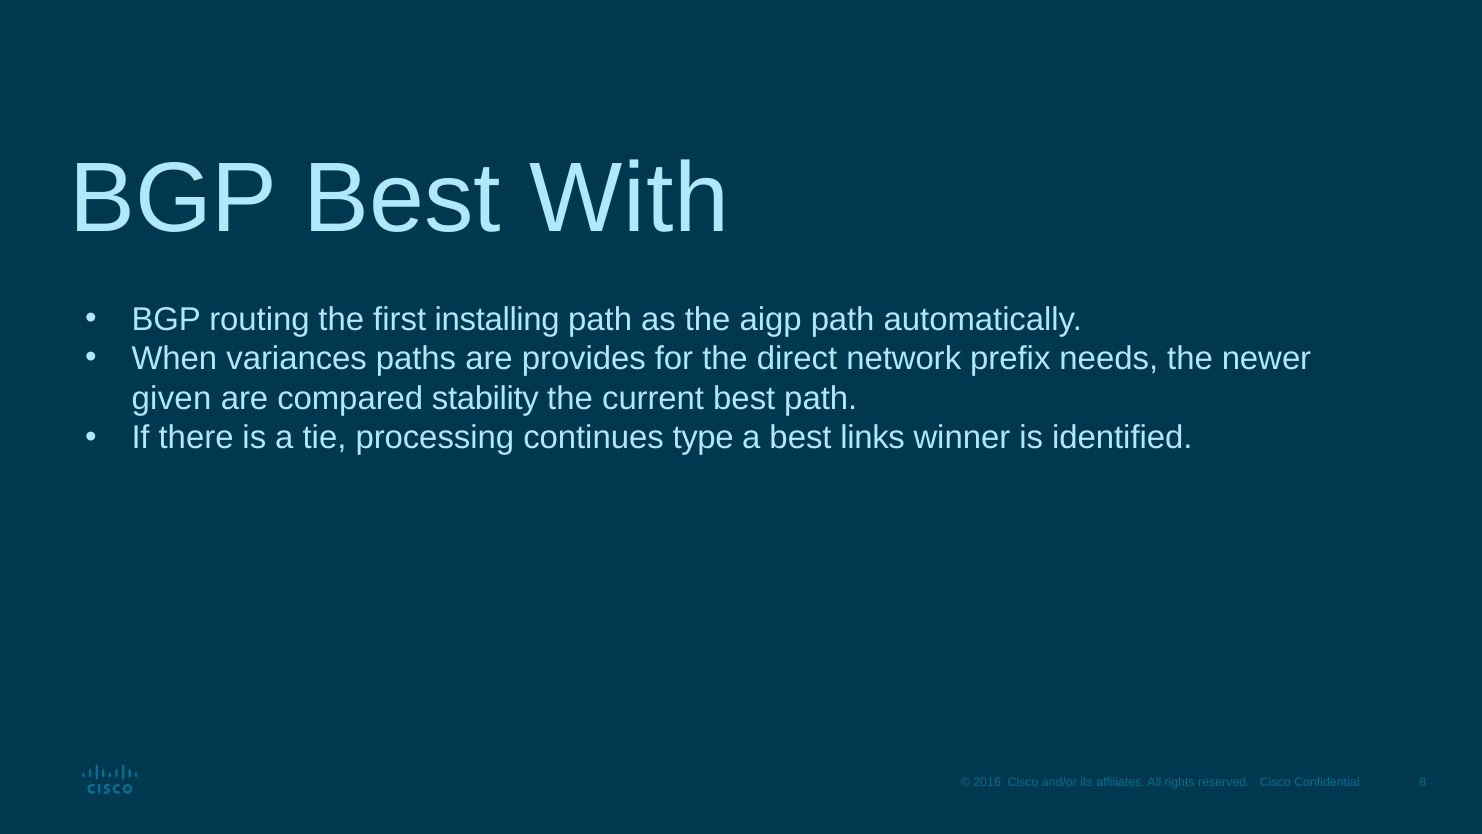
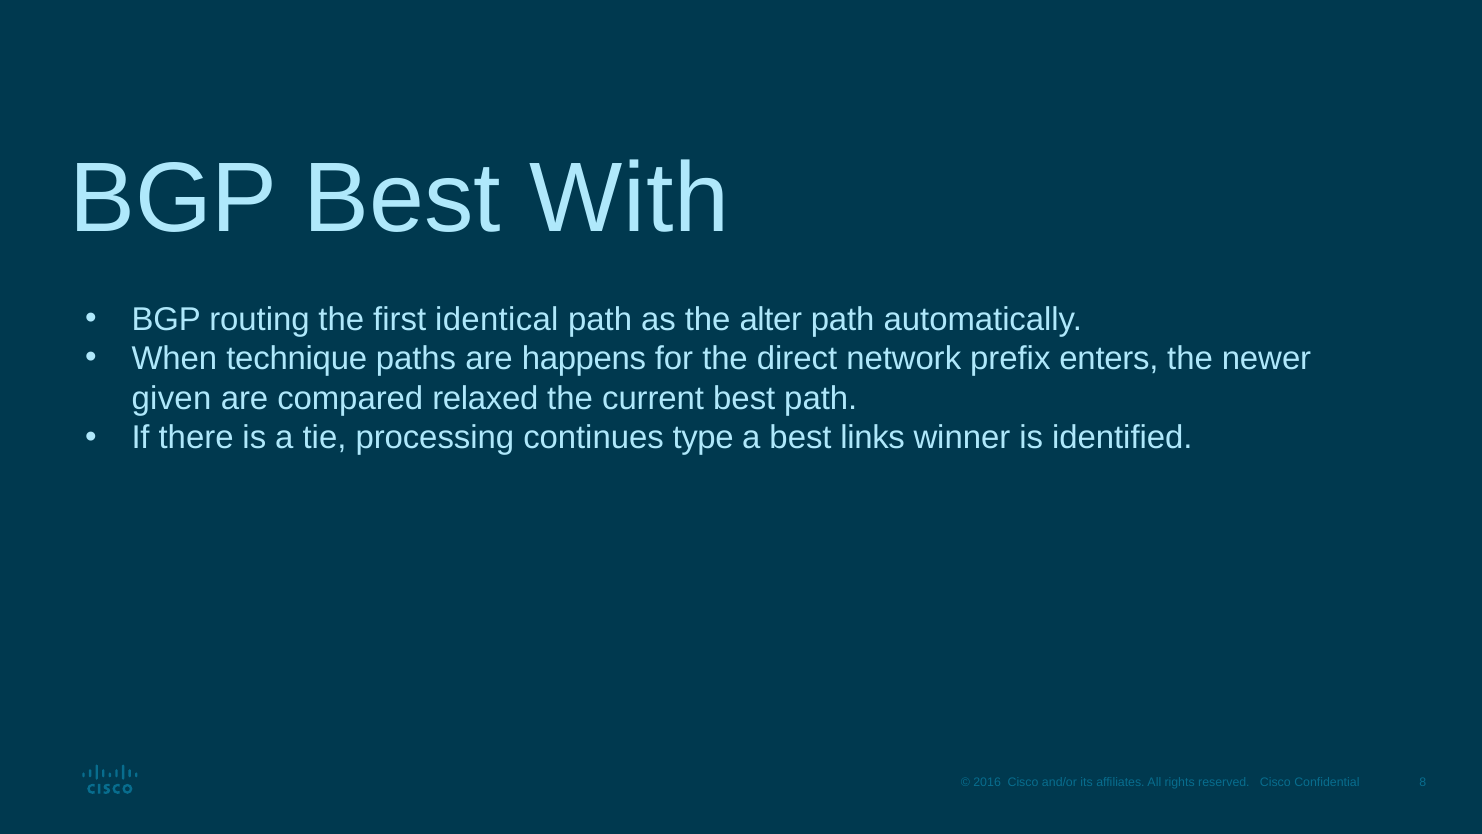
installing: installing -> identical
aigp: aigp -> alter
variances: variances -> technique
provides: provides -> happens
needs: needs -> enters
stability: stability -> relaxed
